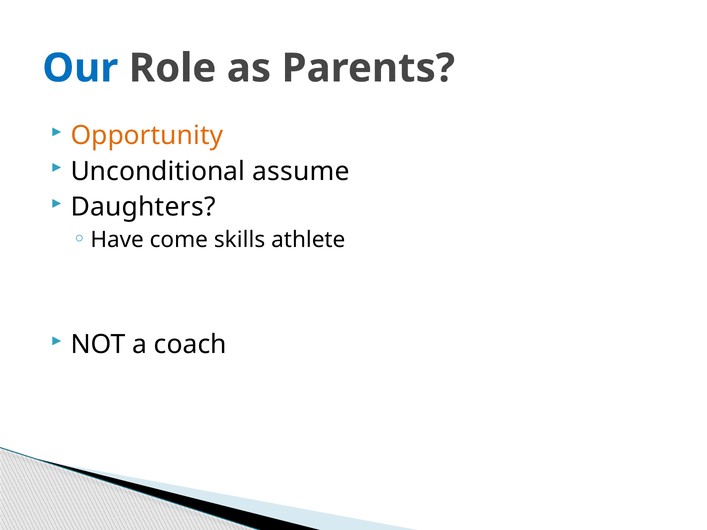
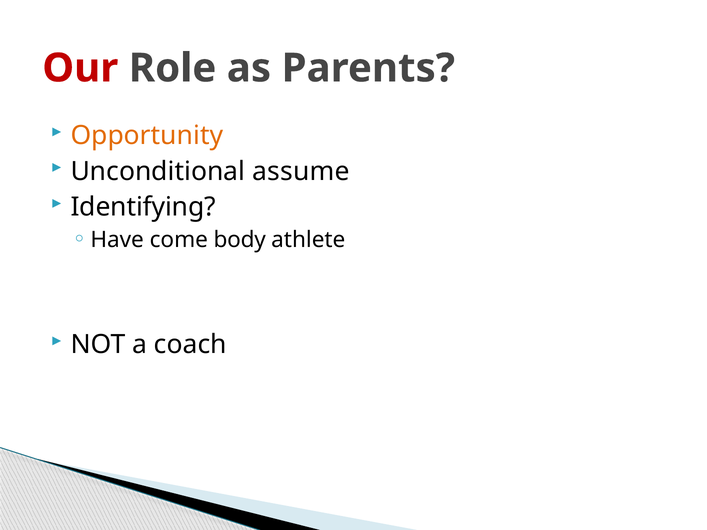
Our colour: blue -> red
Daughters: Daughters -> Identifying
skills: skills -> body
